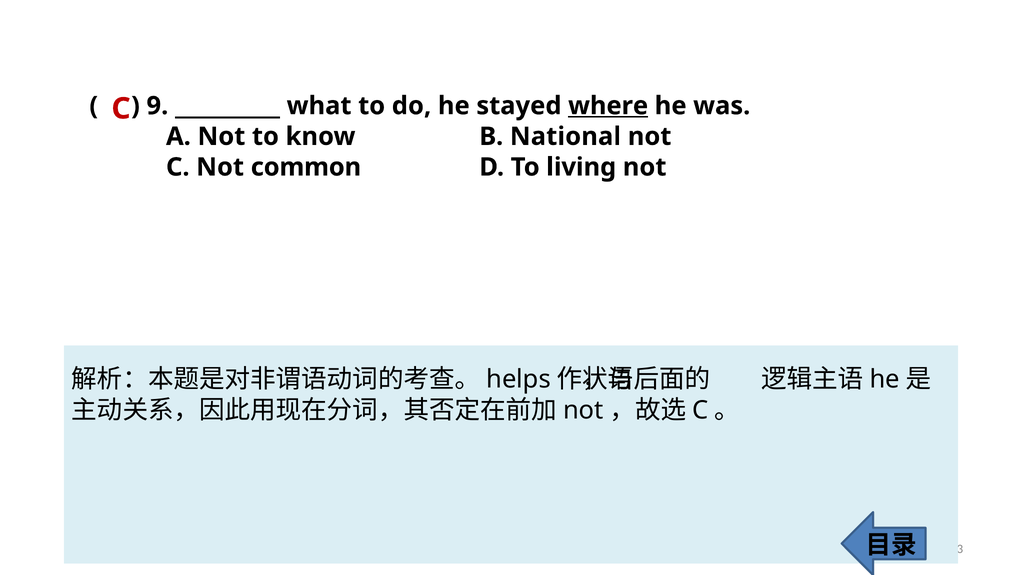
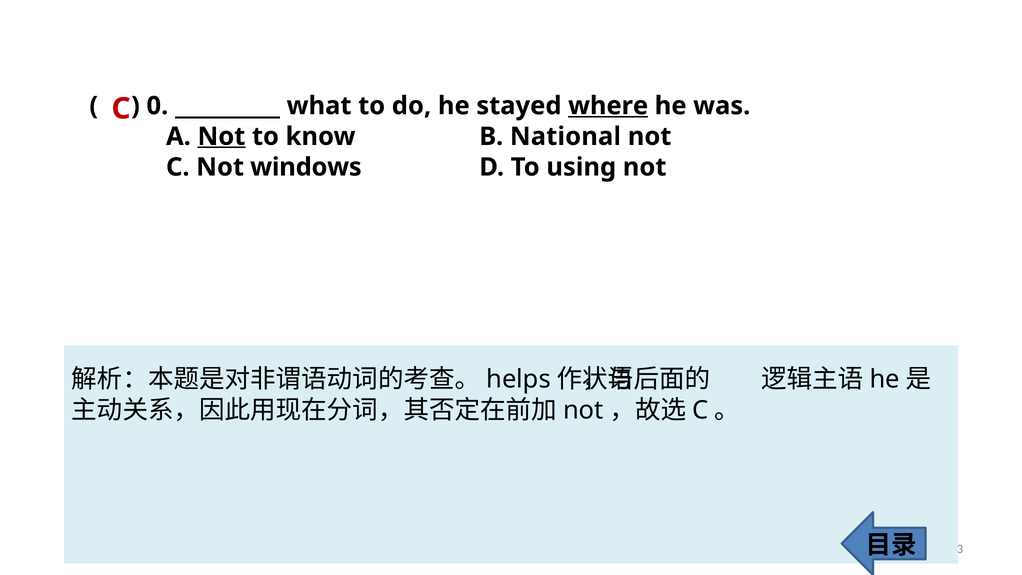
9: 9 -> 0
Not at (221, 136) underline: none -> present
common: common -> windows
living: living -> using
